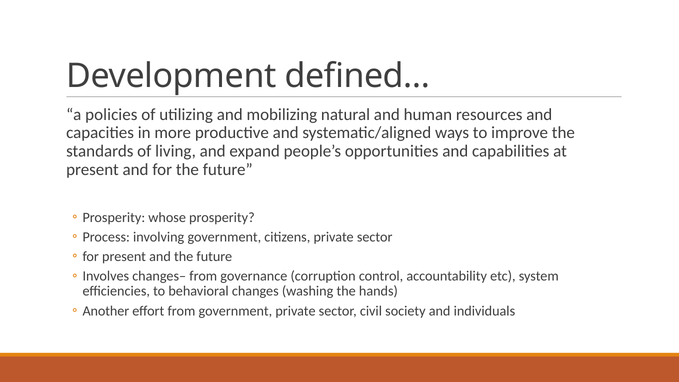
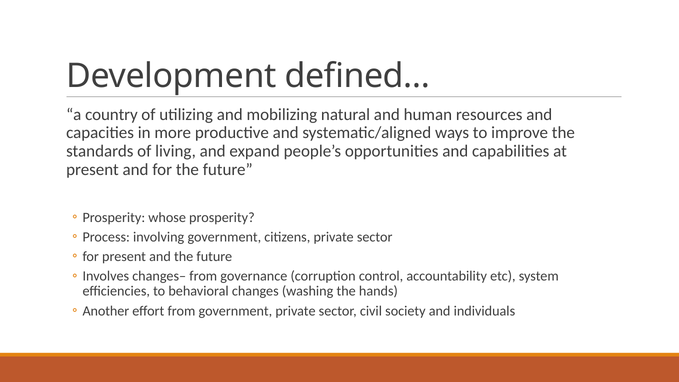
policies: policies -> country
